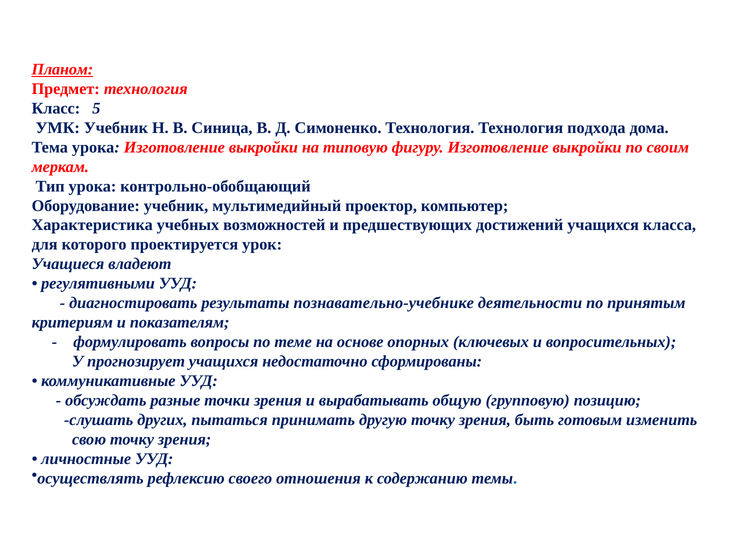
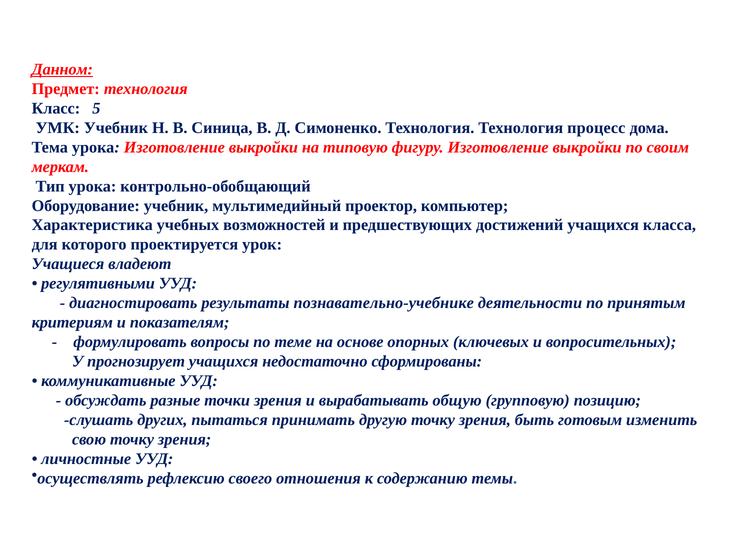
Планом: Планом -> Данном
подхода: подхода -> процесс
